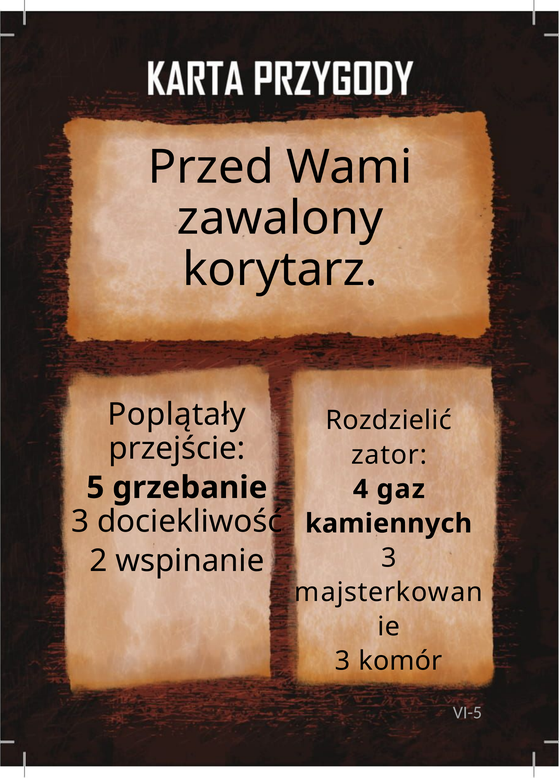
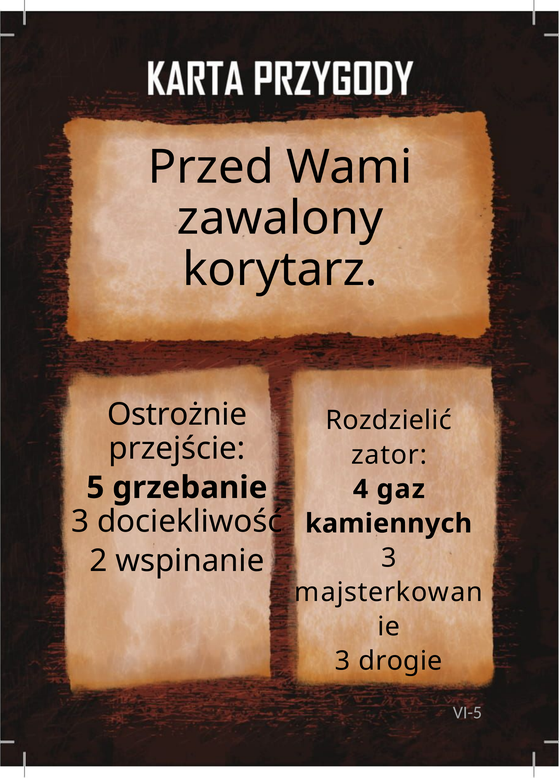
Poplątały: Poplątały -> Ostrożnie
komór: komór -> drogie
